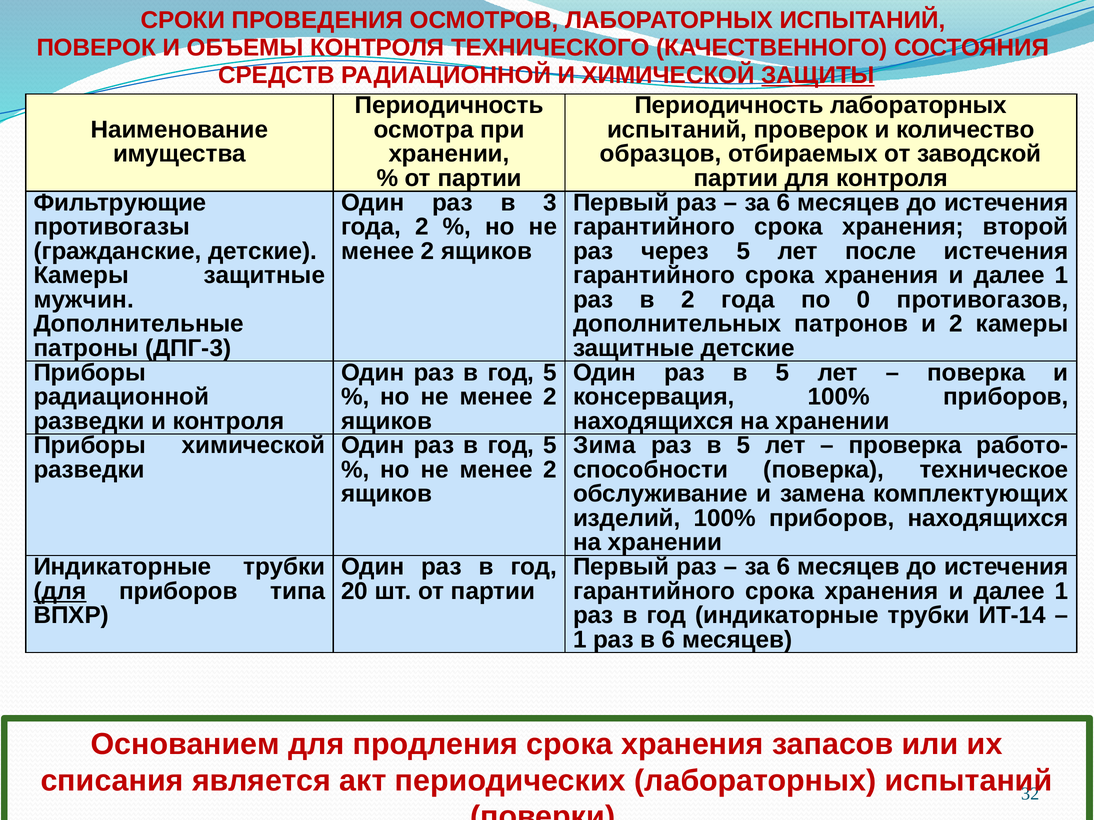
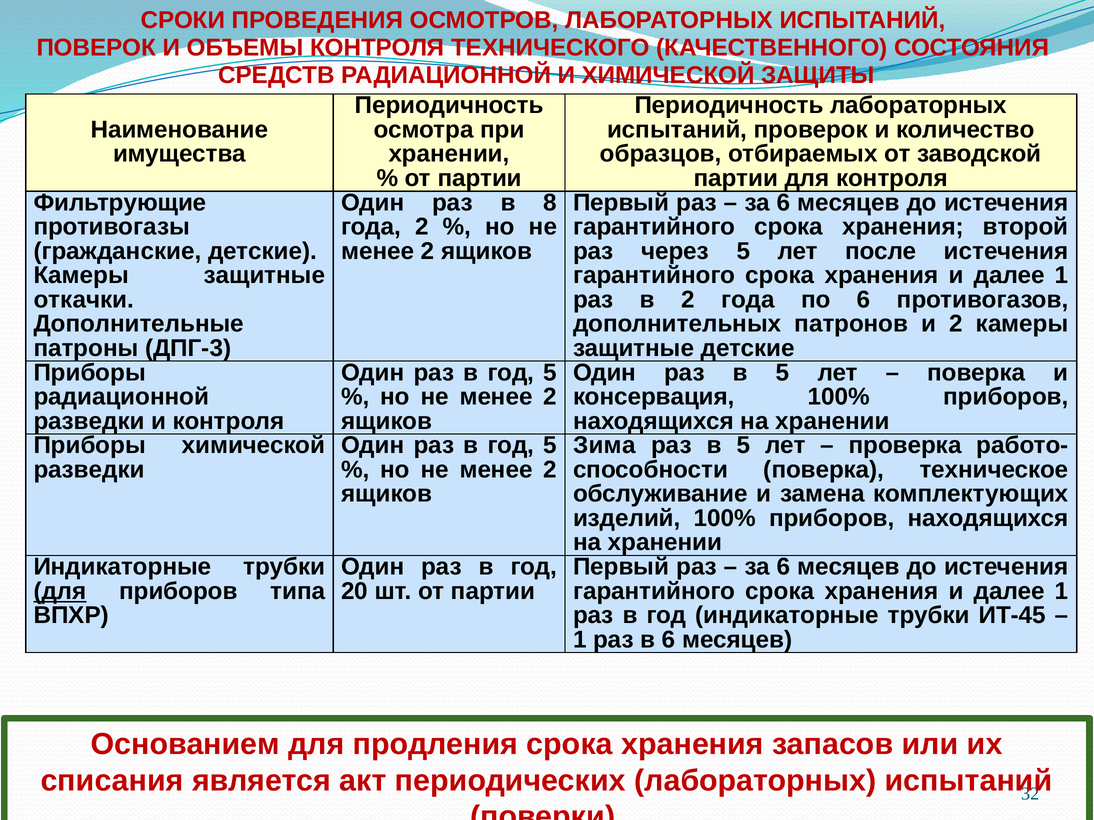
ЗАЩИТЫ underline: present -> none
3: 3 -> 8
мужчин: мужчин -> откачки
по 0: 0 -> 6
ИТ-14: ИТ-14 -> ИТ-45
